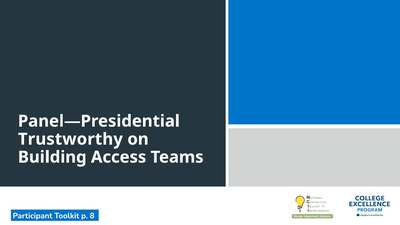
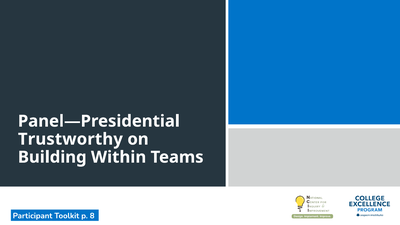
Access: Access -> Within
